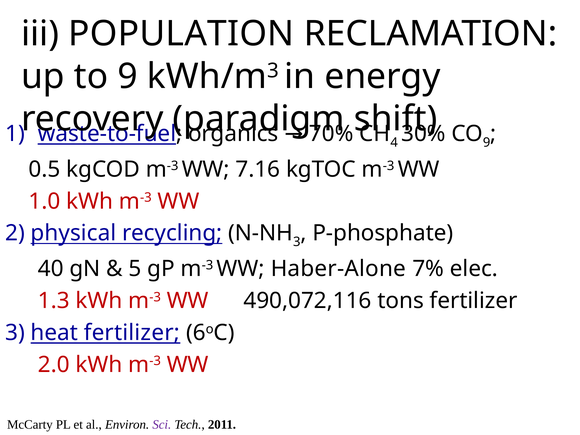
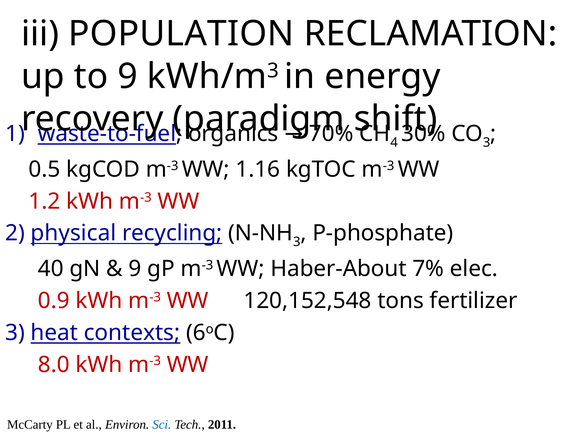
9 at (487, 143): 9 -> 3
7.16: 7.16 -> 1.16
1.0: 1.0 -> 1.2
5 at (135, 269): 5 -> 9
Haber-Alone: Haber-Alone -> Haber-About
1.3: 1.3 -> 0.9
490,072,116: 490,072,116 -> 120,152,548
heat fertilizer: fertilizer -> contexts
2.0: 2.0 -> 8.0
Sci colour: purple -> blue
